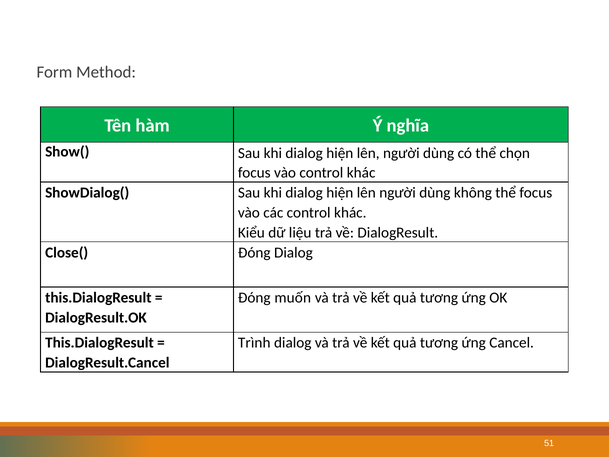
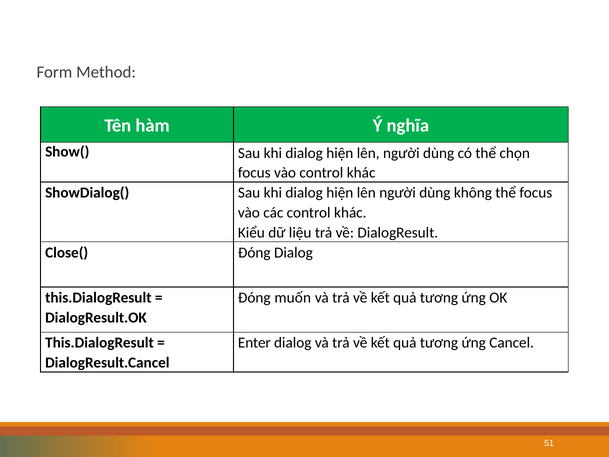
Trình: Trình -> Enter
